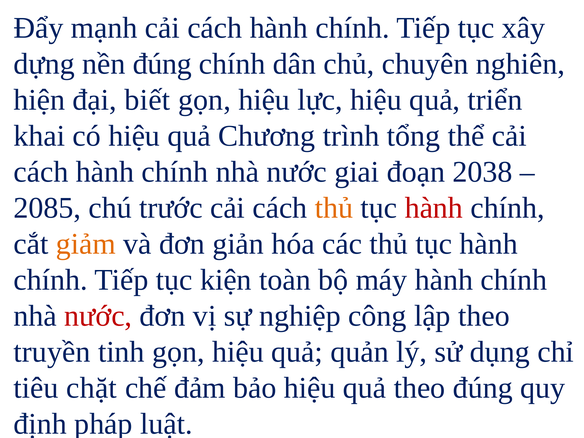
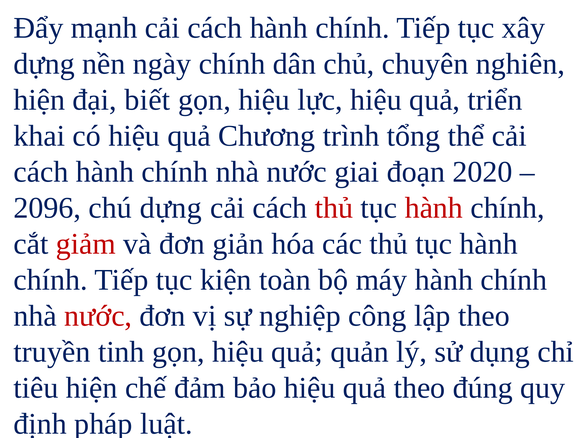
nền đúng: đúng -> ngày
2038: 2038 -> 2020
2085: 2085 -> 2096
chú trước: trước -> dựng
thủ at (334, 208) colour: orange -> red
giảm colour: orange -> red
tiêu chặt: chặt -> hiện
